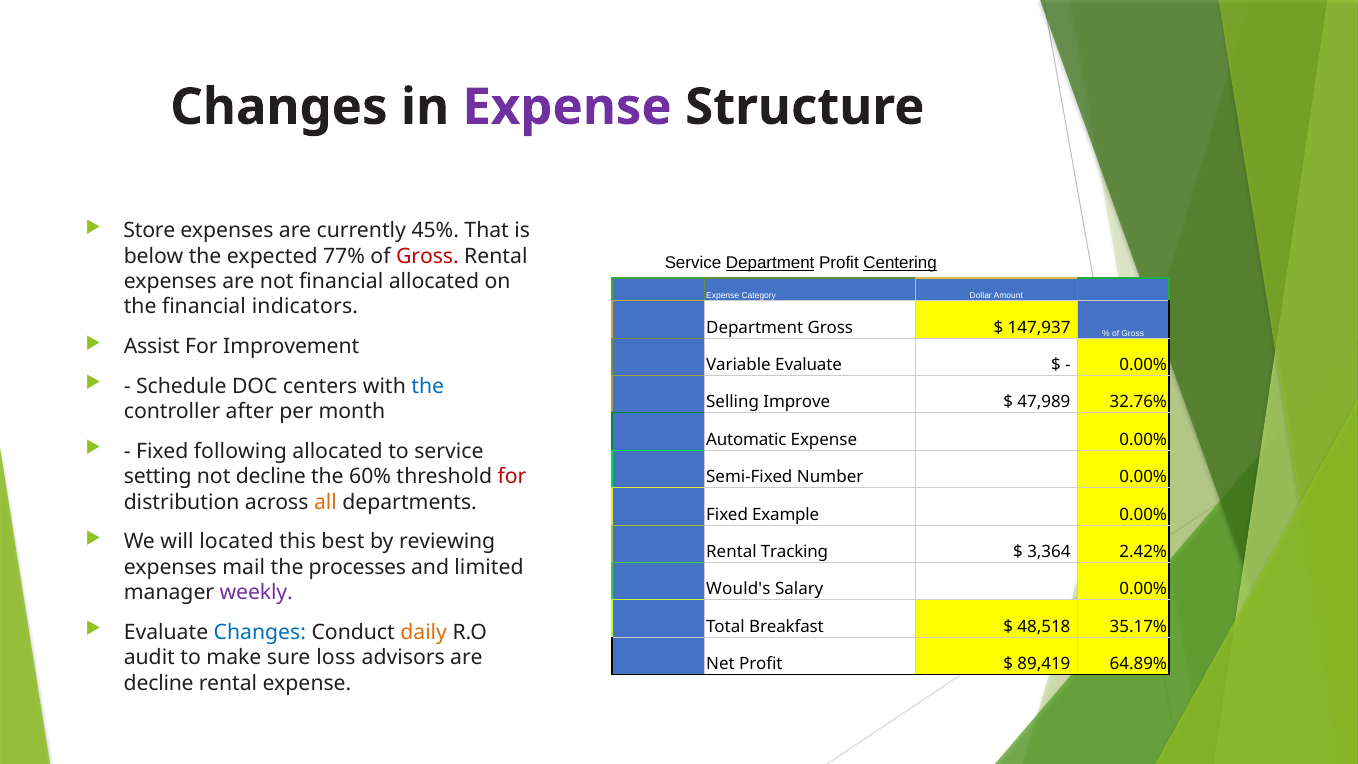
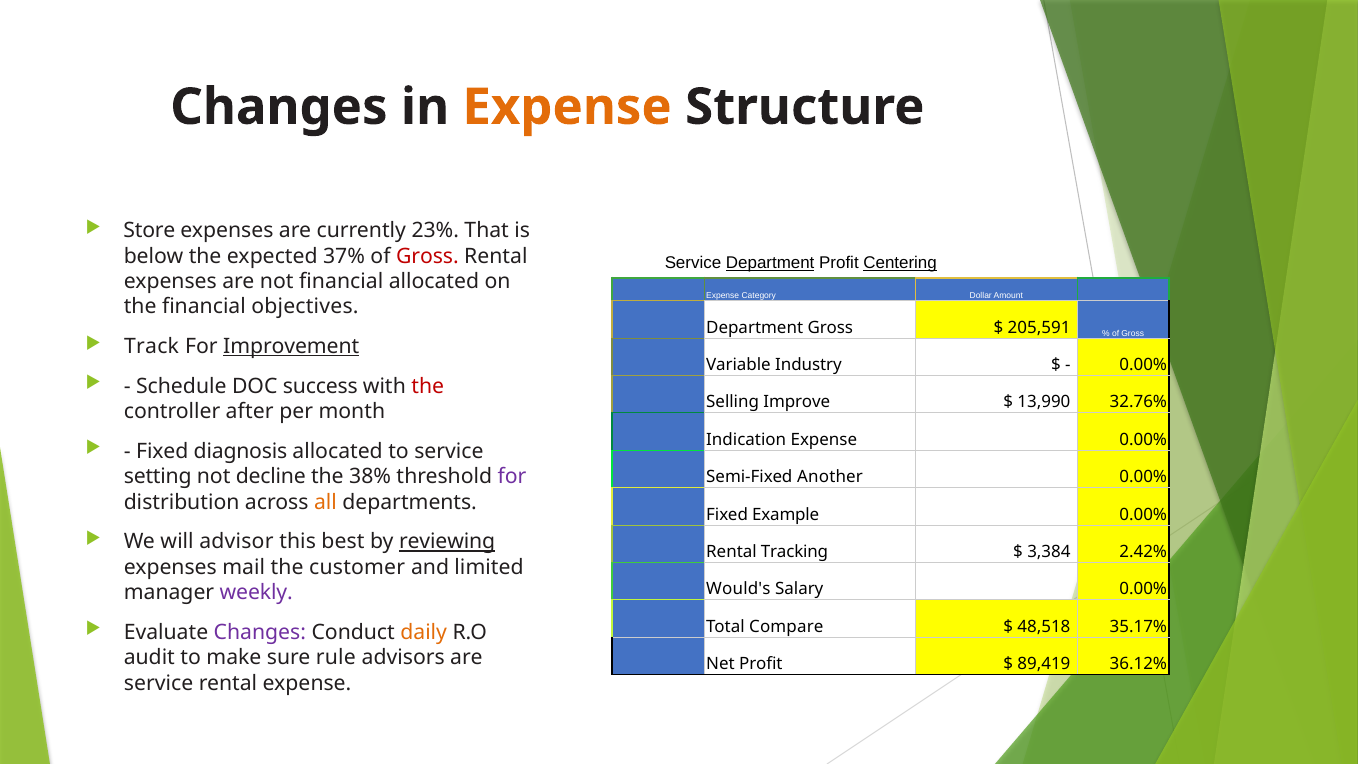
Expense at (567, 107) colour: purple -> orange
45%: 45% -> 23%
77%: 77% -> 37%
indicators: indicators -> objectives
147,937: 147,937 -> 205,591
Assist: Assist -> Track
Improvement underline: none -> present
Variable Evaluate: Evaluate -> Industry
centers: centers -> success
the at (428, 386) colour: blue -> red
47,989: 47,989 -> 13,990
Automatic: Automatic -> Indication
following: following -> diagnosis
60%: 60% -> 38%
for at (512, 477) colour: red -> purple
Number: Number -> Another
located: located -> advisor
reviewing underline: none -> present
3,364: 3,364 -> 3,384
processes: processes -> customer
Breakfast: Breakfast -> Compare
Changes at (260, 632) colour: blue -> purple
loss: loss -> rule
64.89%: 64.89% -> 36.12%
decline at (159, 683): decline -> service
